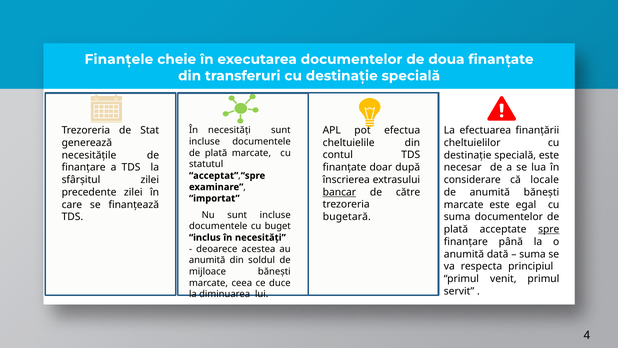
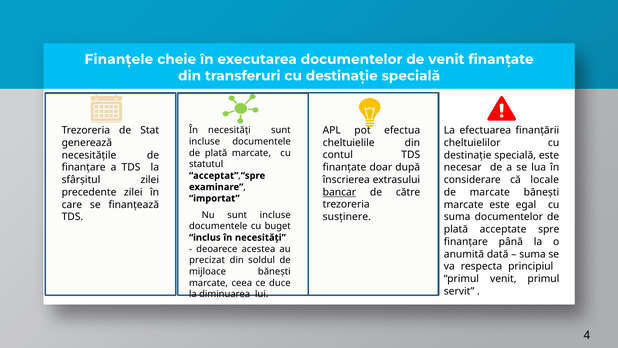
de doua: doua -> venit
de anumită: anumită -> marcate
bugetară: bugetară -> susținere
spre underline: present -> none
anumită at (207, 260): anumită -> precizat
